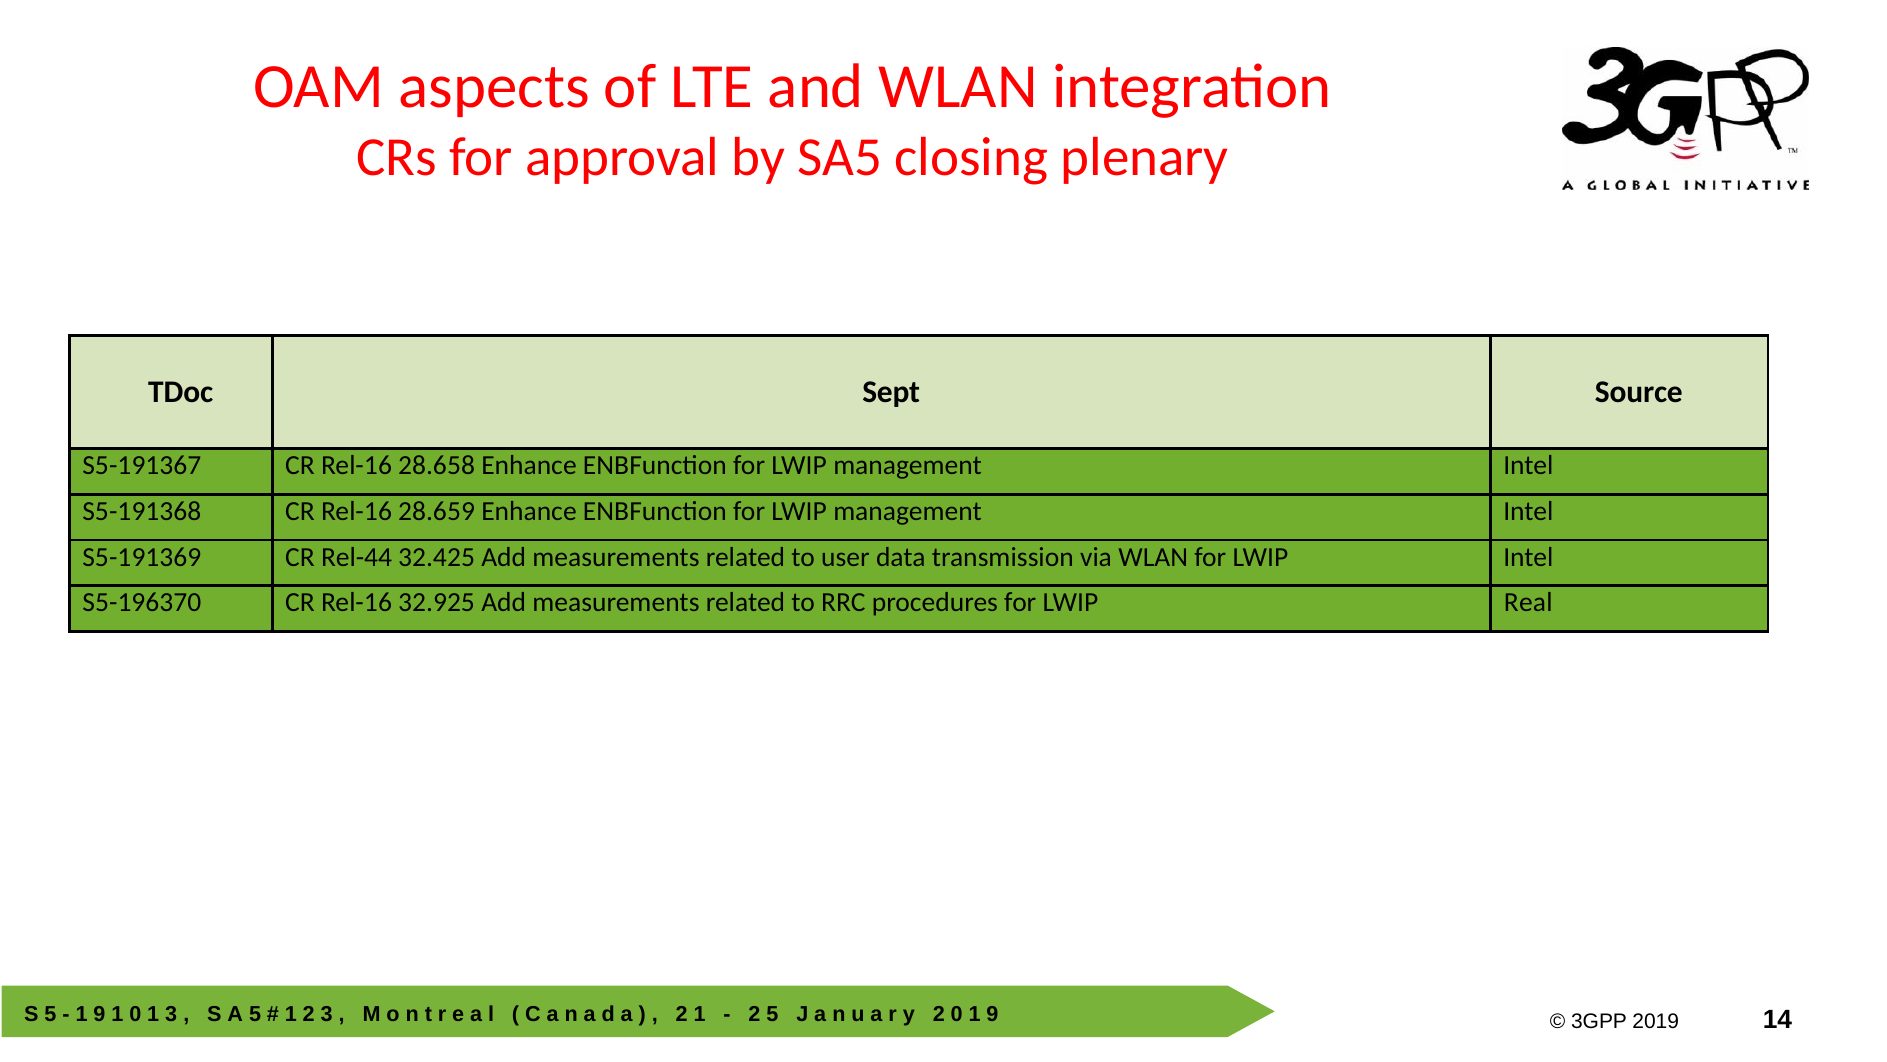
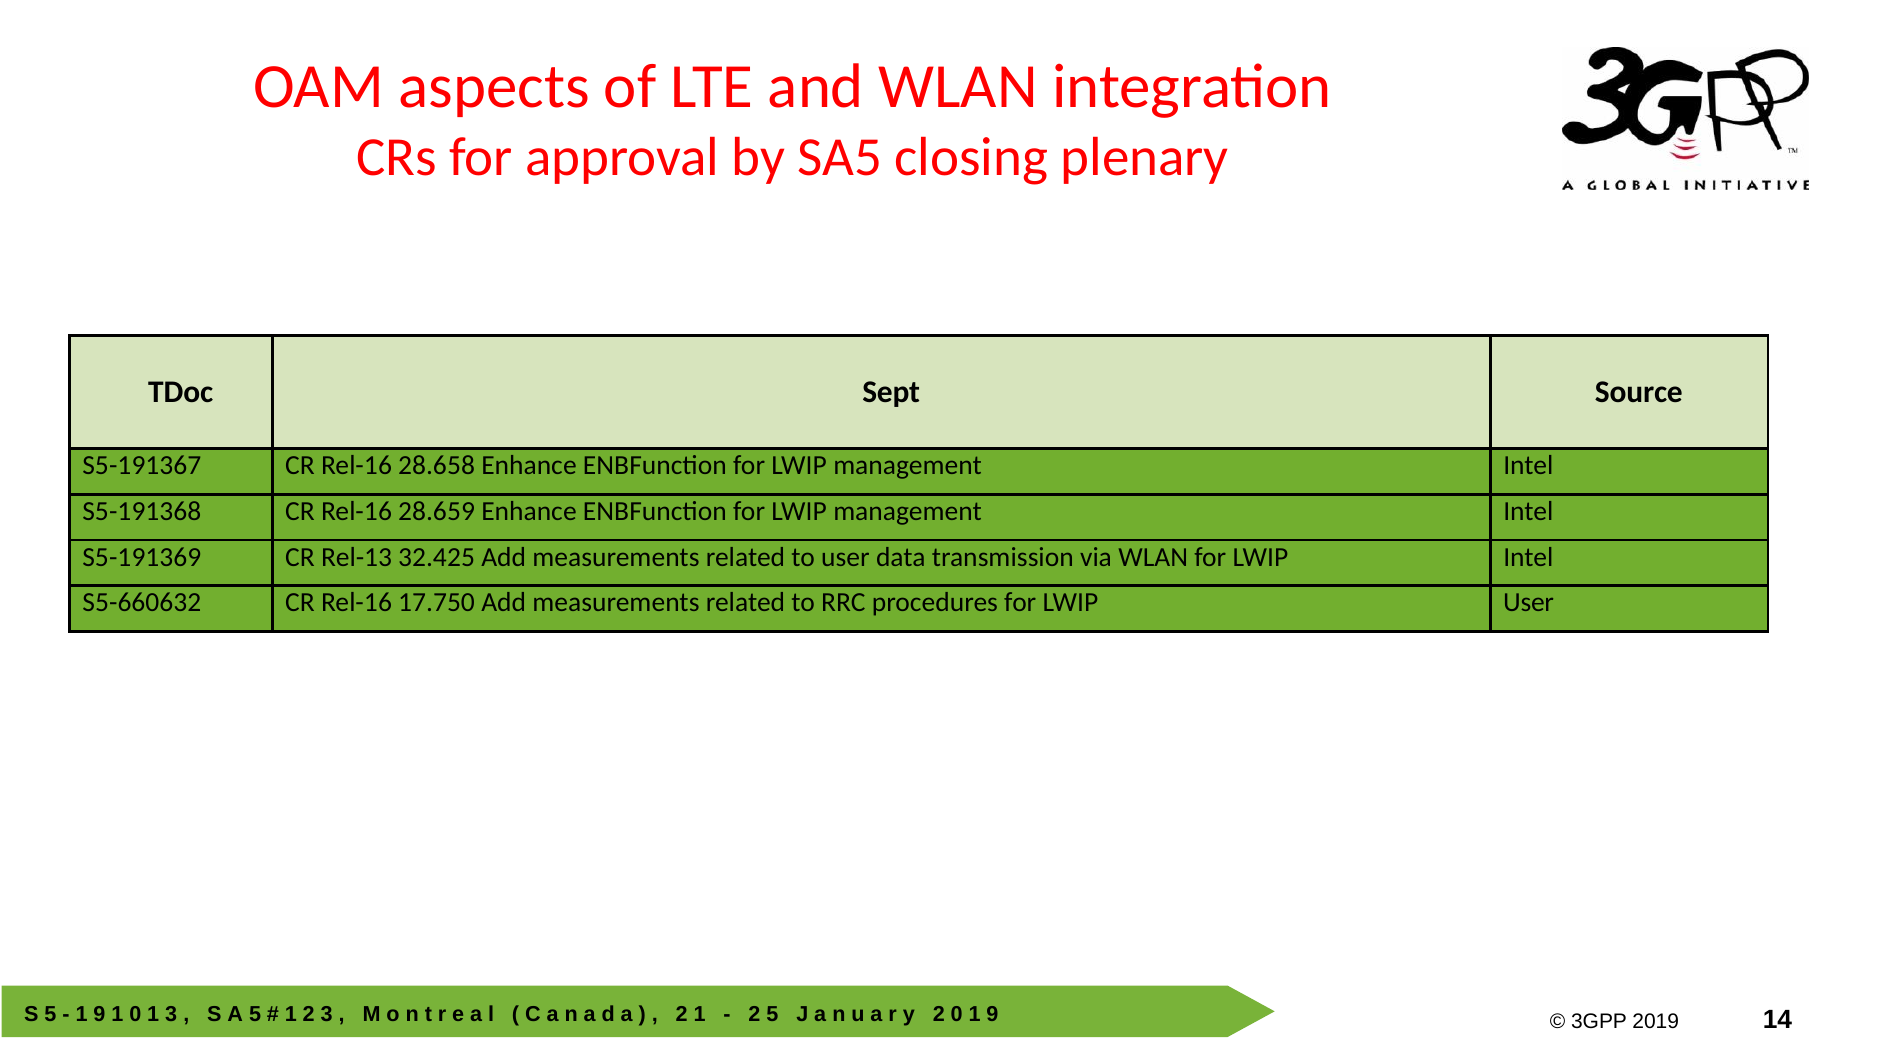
Rel-44: Rel-44 -> Rel-13
S5-196370: S5-196370 -> S5-660632
32.925: 32.925 -> 17.750
LWIP Real: Real -> User
